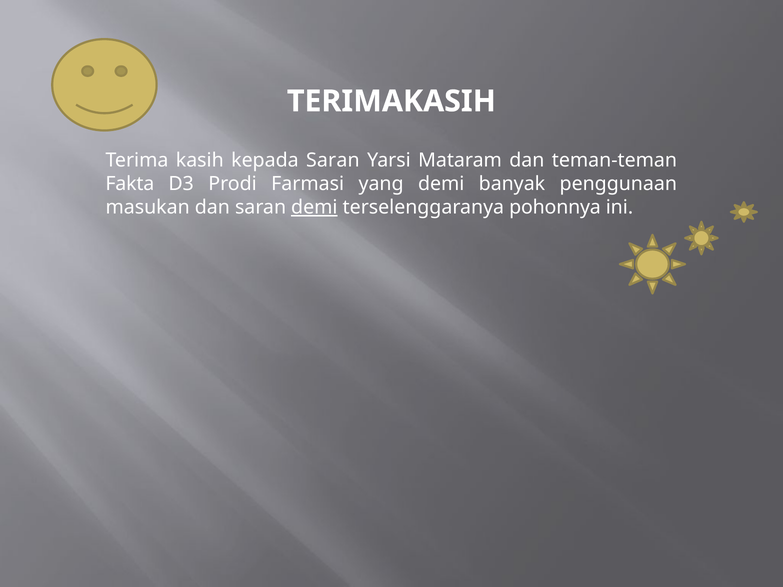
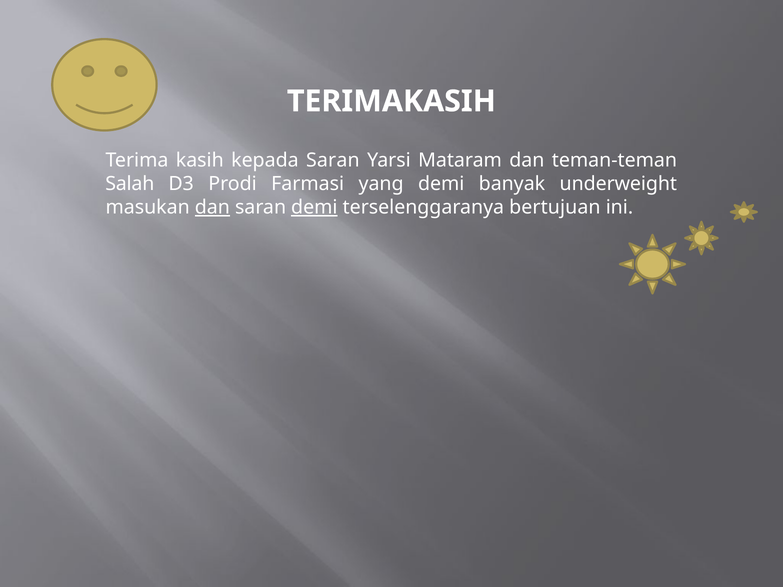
Fakta: Fakta -> Salah
penggunaan: penggunaan -> underweight
dan at (212, 207) underline: none -> present
pohonnya: pohonnya -> bertujuan
